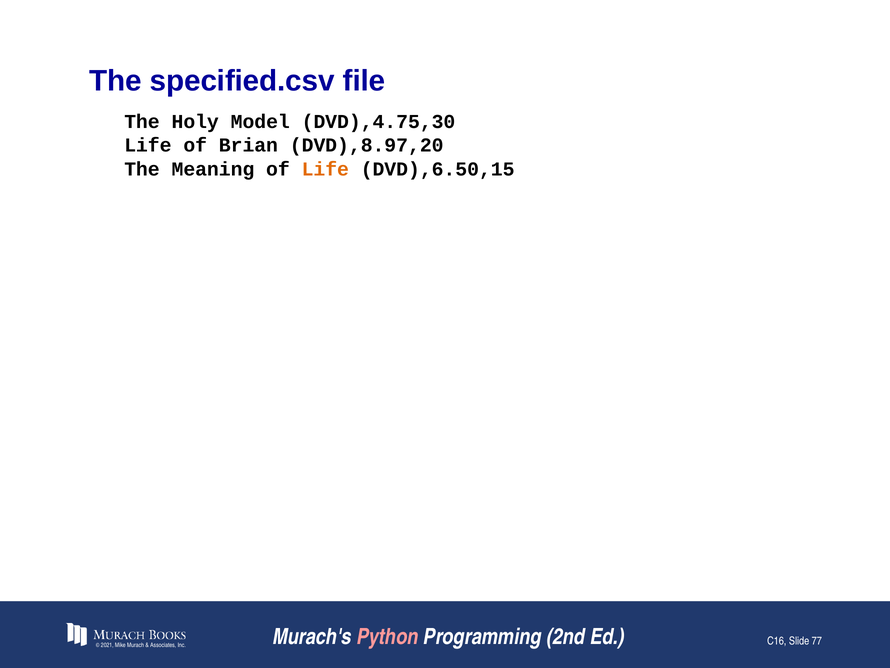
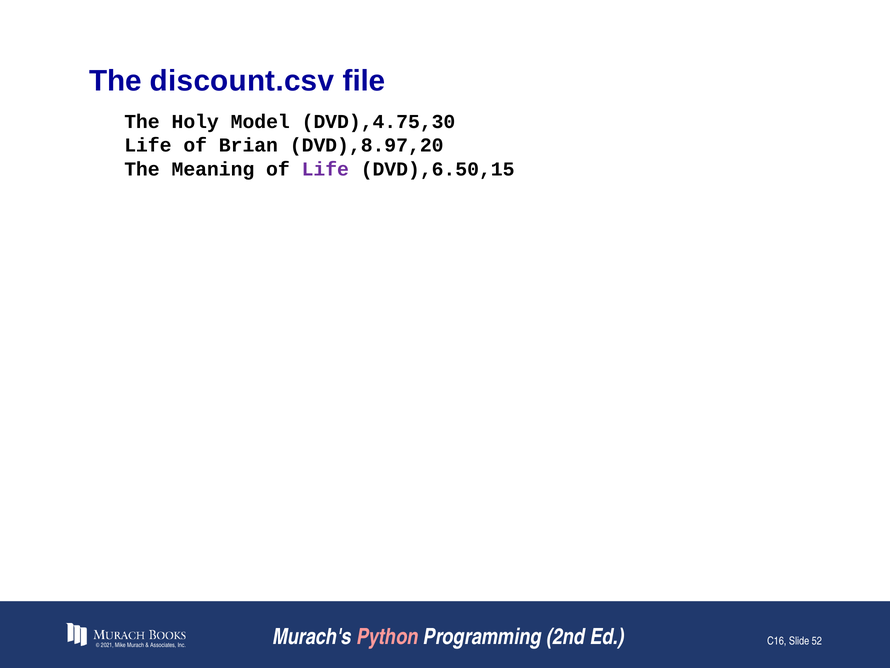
specified.csv: specified.csv -> discount.csv
Life at (325, 169) colour: orange -> purple
77: 77 -> 52
